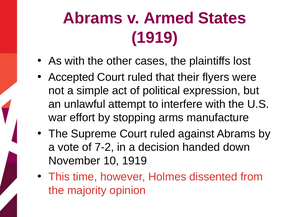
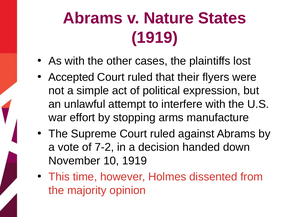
Armed: Armed -> Nature
